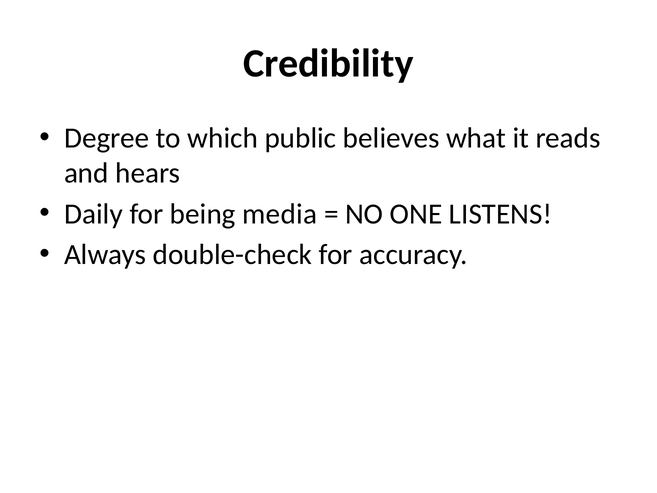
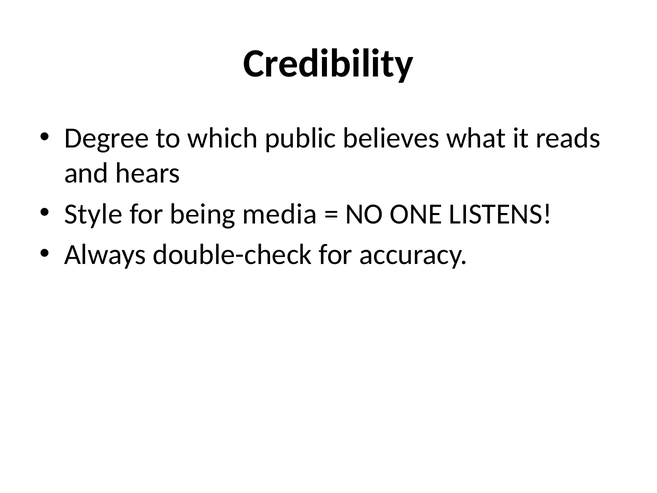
Daily: Daily -> Style
